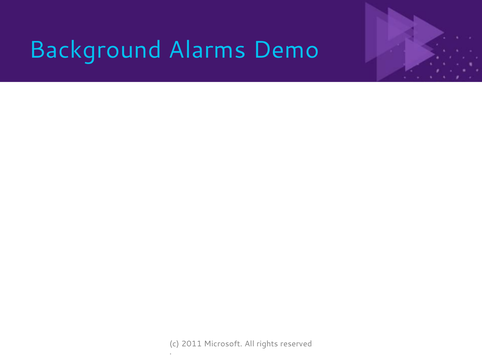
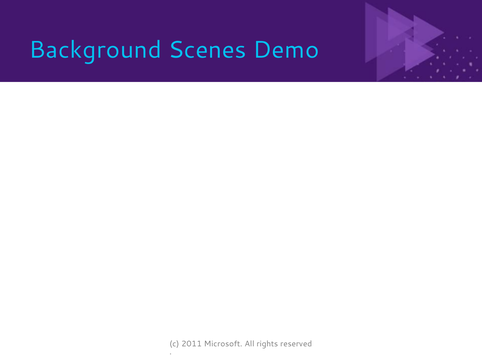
Alarms: Alarms -> Scenes
